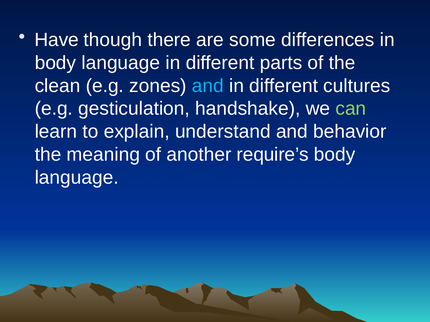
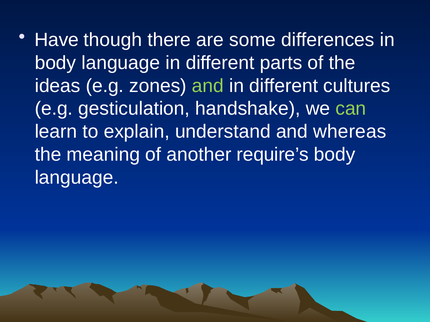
clean: clean -> ideas
and at (208, 86) colour: light blue -> light green
behavior: behavior -> whereas
